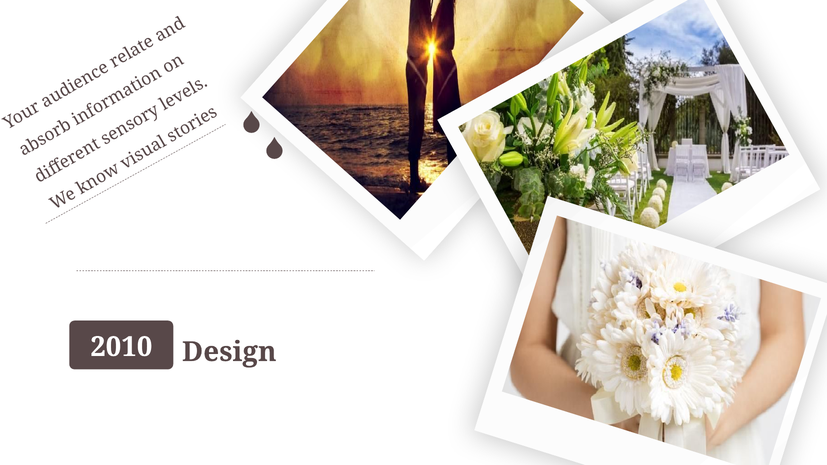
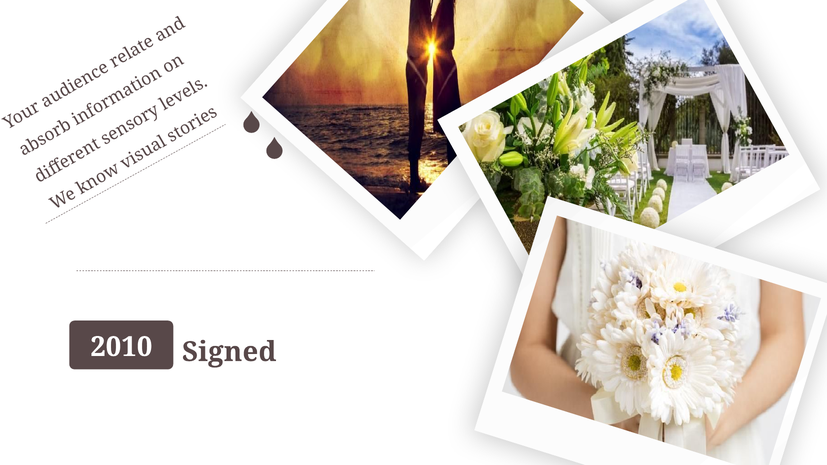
Design: Design -> Signed
